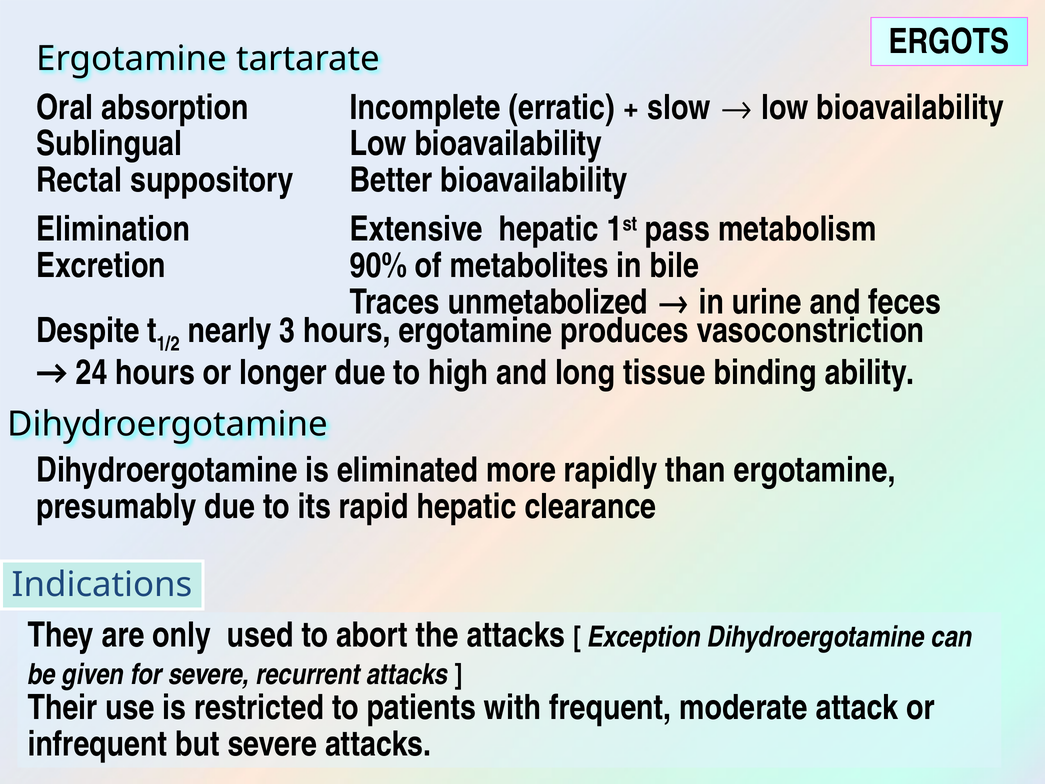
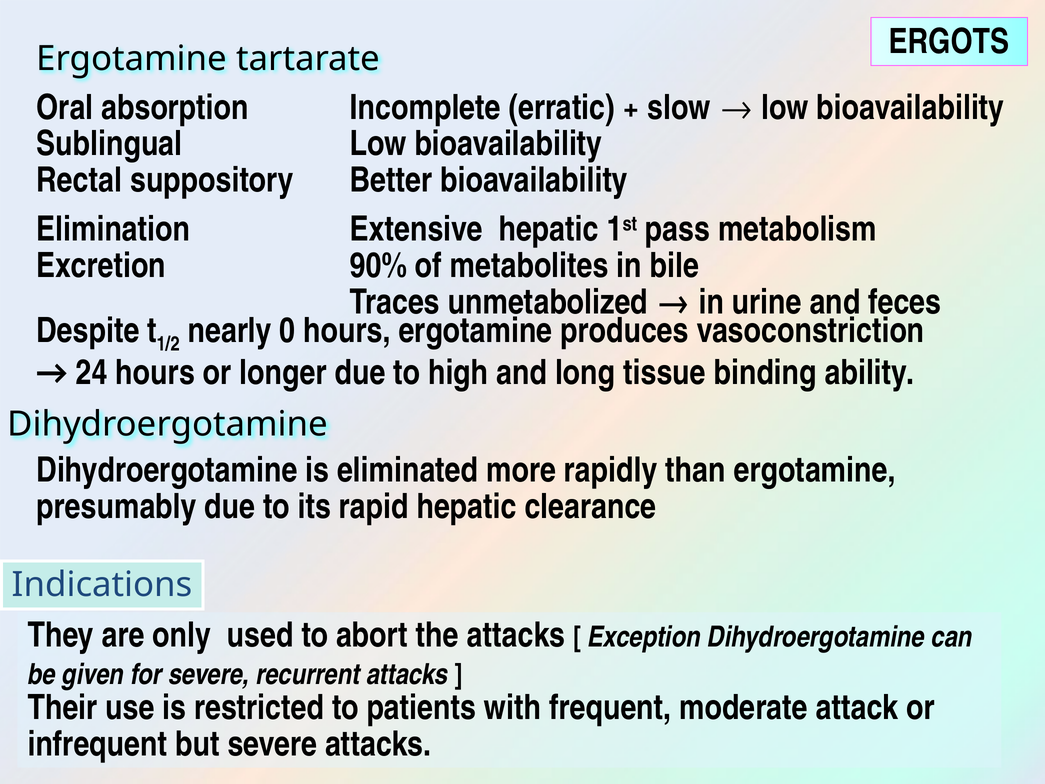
3: 3 -> 0
